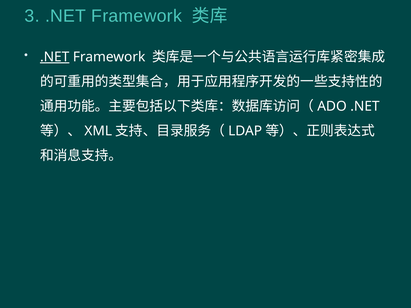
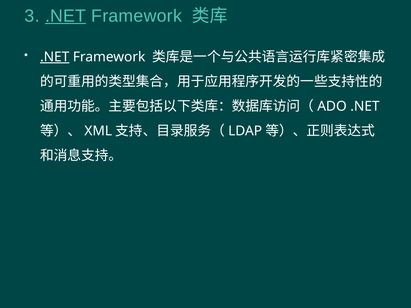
.NET at (65, 16) underline: none -> present
